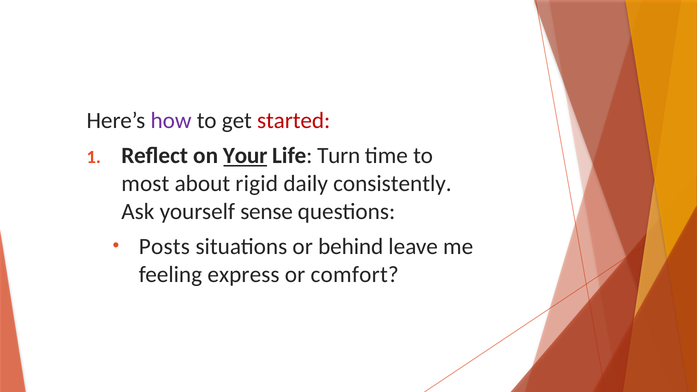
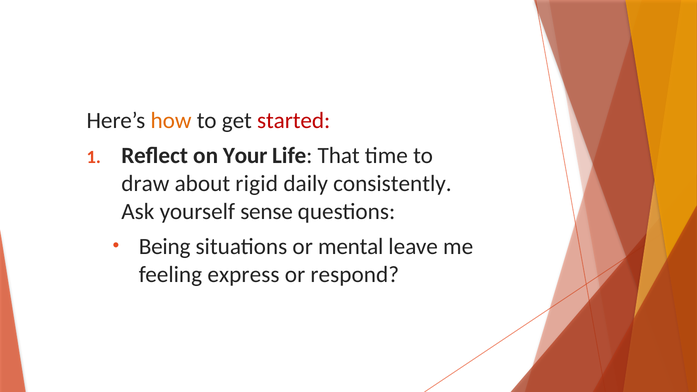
how colour: purple -> orange
Your underline: present -> none
Turn: Turn -> That
most: most -> draw
Posts: Posts -> Being
behind: behind -> mental
comfort: comfort -> respond
